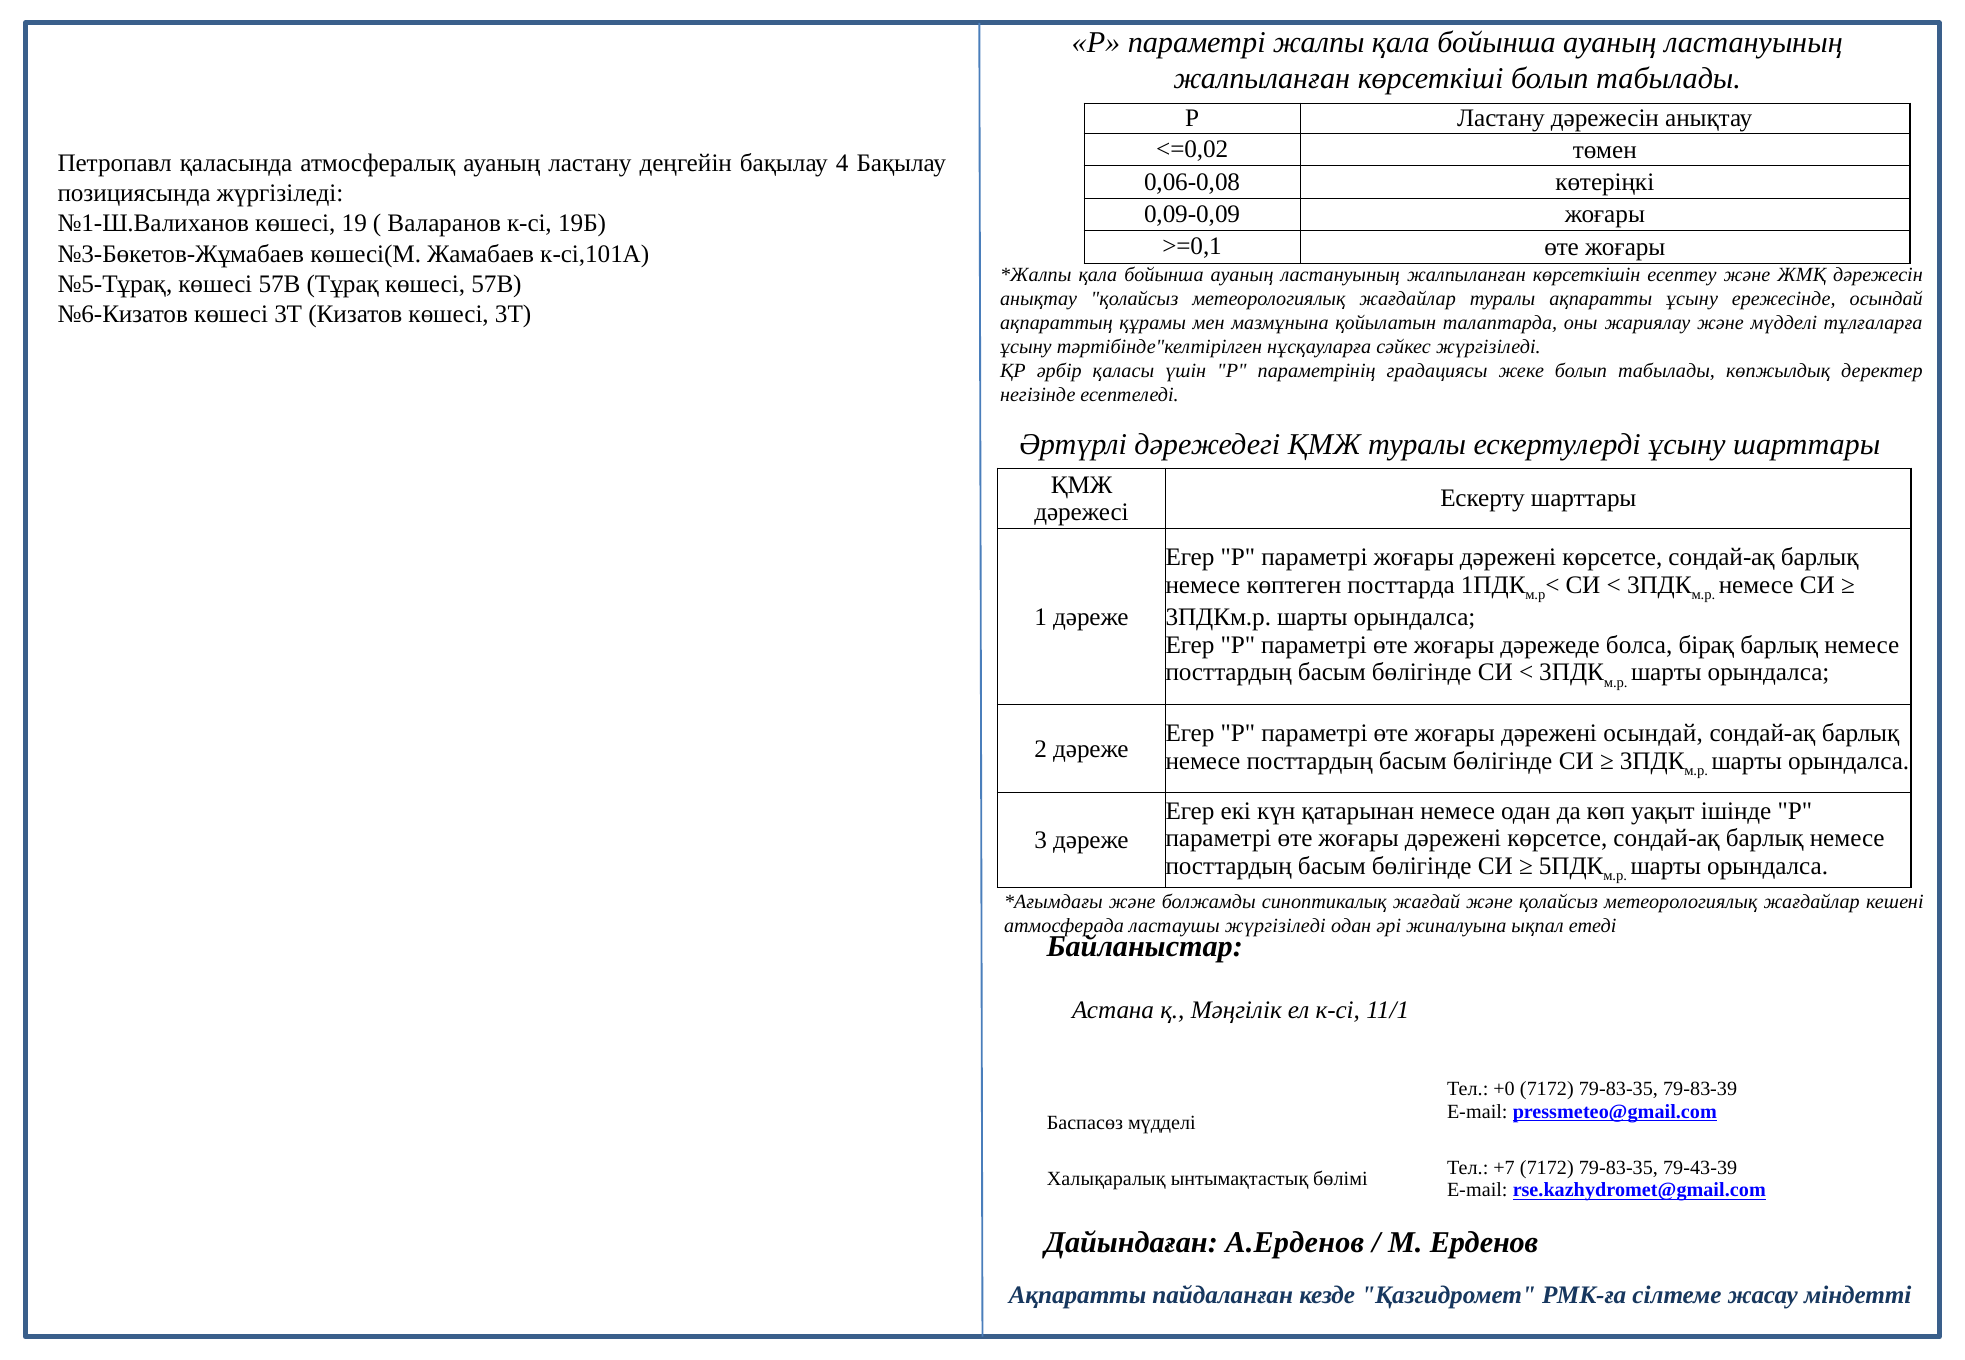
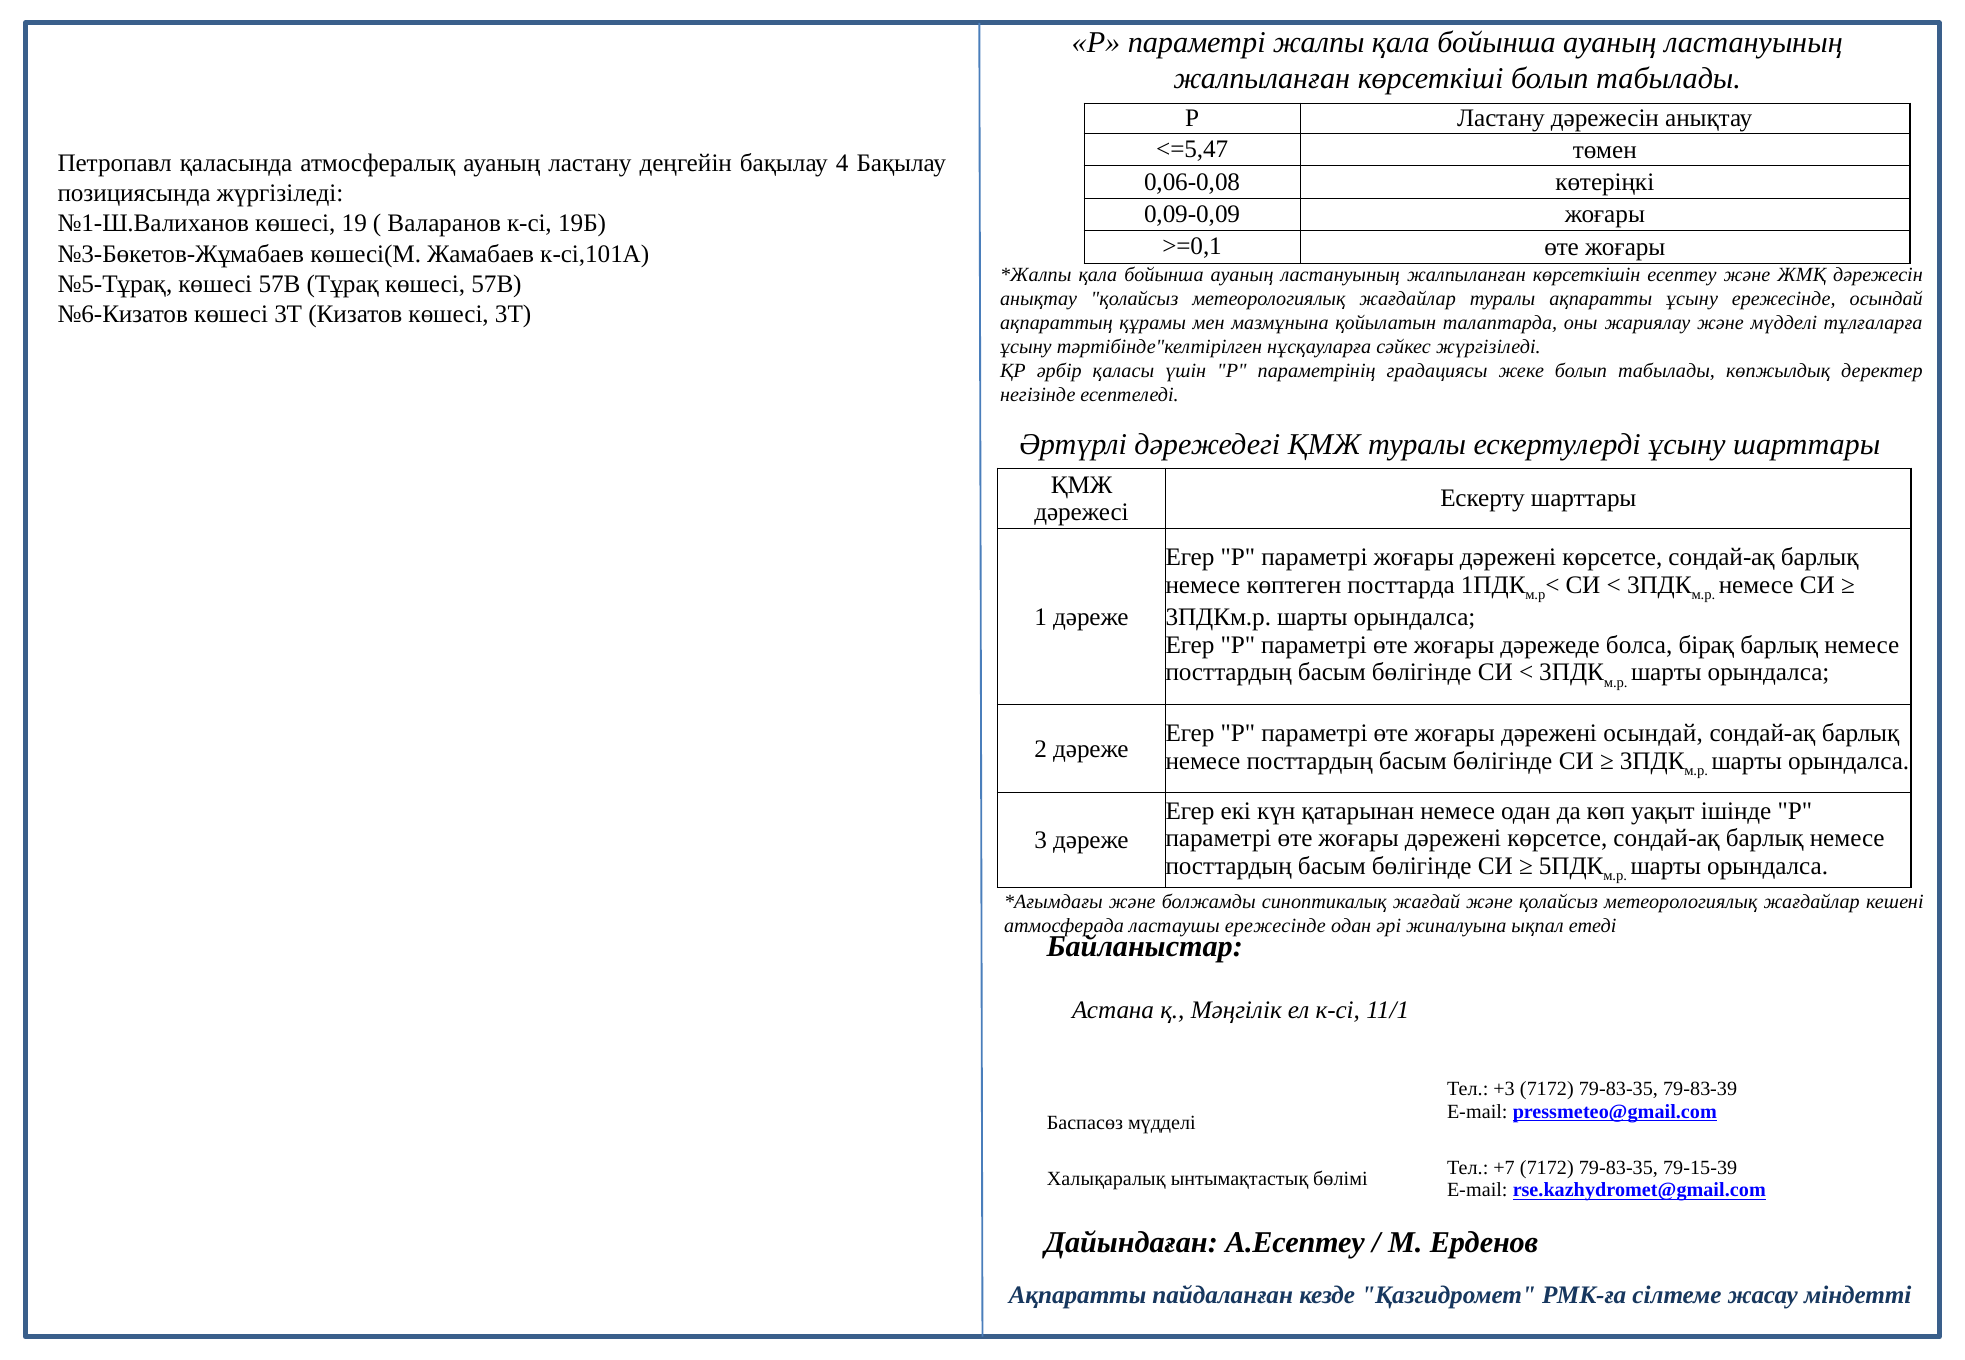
<=0,02: <=0,02 -> <=5,47
ластаушы жүргізіледі: жүргізіледі -> ережесінде
+0: +0 -> +3
79-43-39: 79-43-39 -> 79-15-39
А.Ерденов: А.Ерденов -> А.Есептеу
